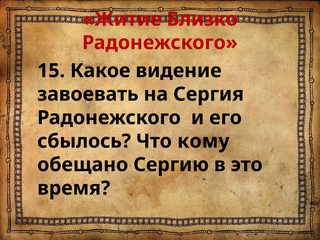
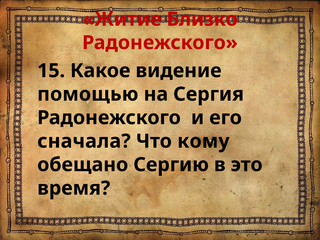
завоевать: завоевать -> помощью
сбылось: сбылось -> сначала
